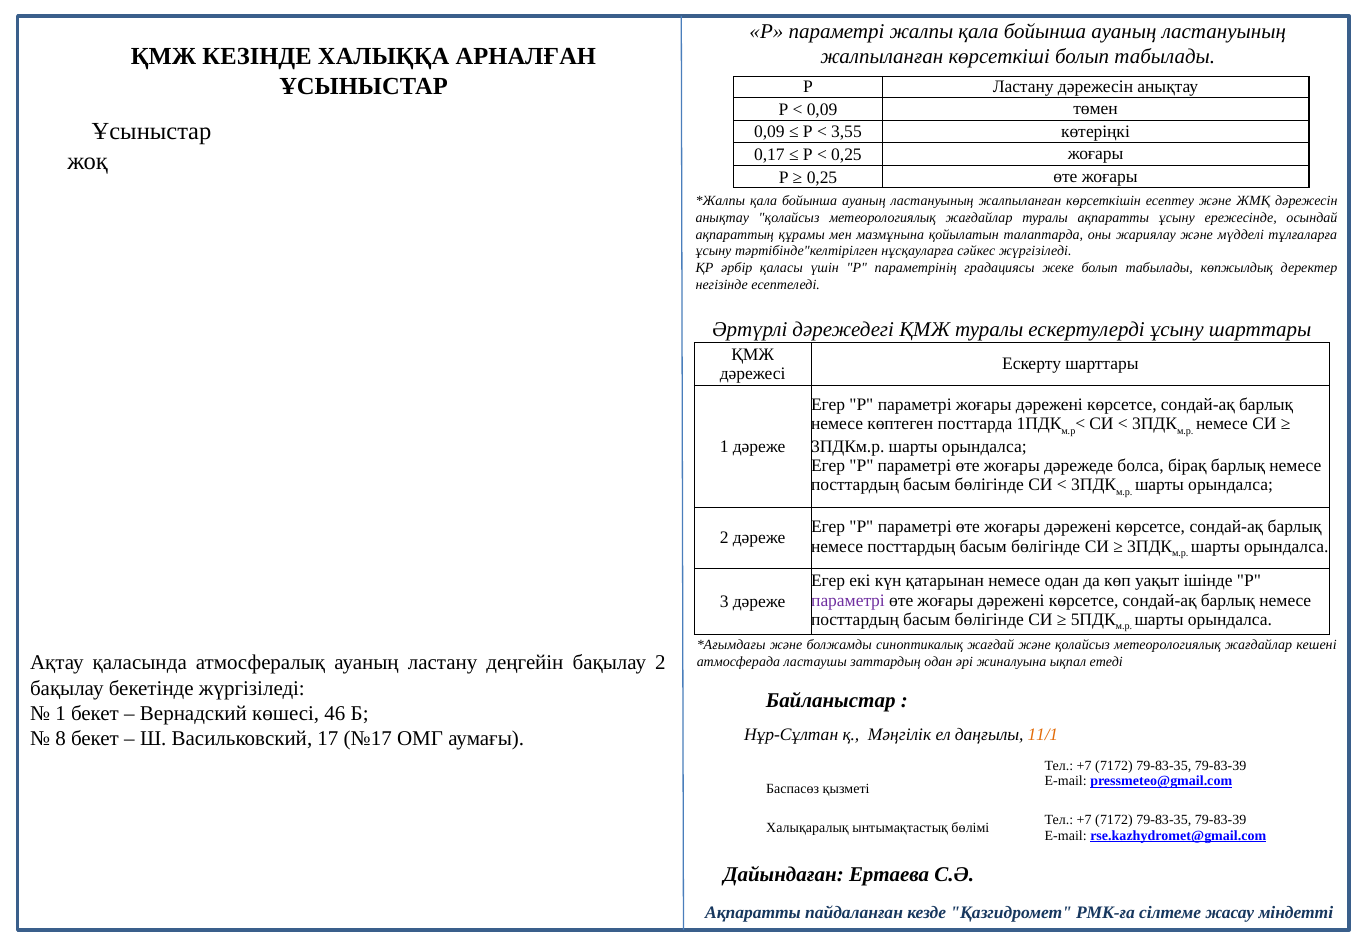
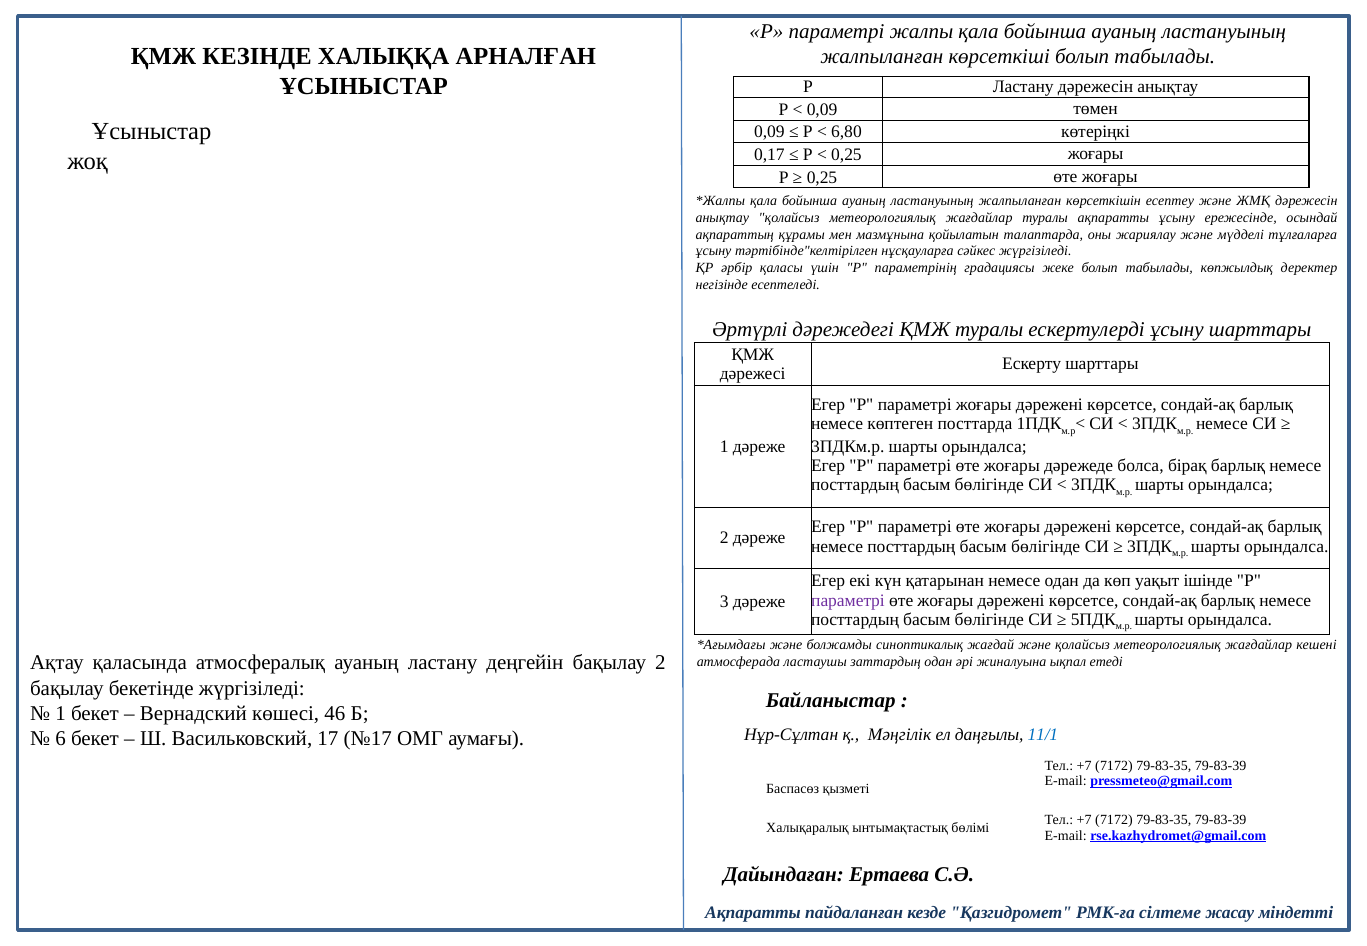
3,55: 3,55 -> 6,80
11/1 colour: orange -> blue
8: 8 -> 6
